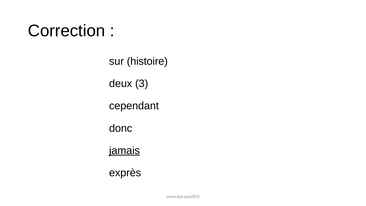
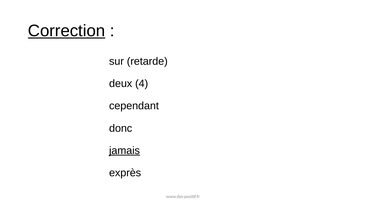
Correction underline: none -> present
histoire: histoire -> retarde
3: 3 -> 4
